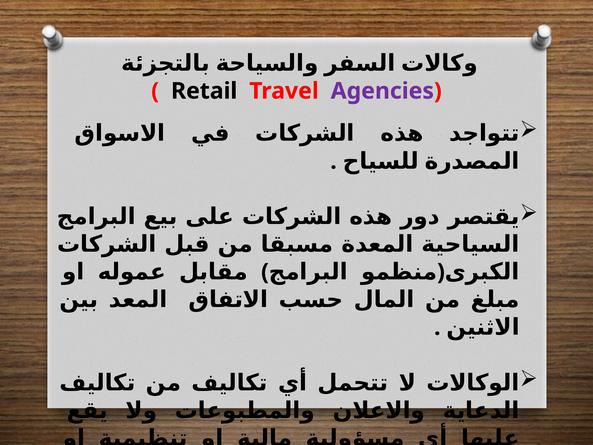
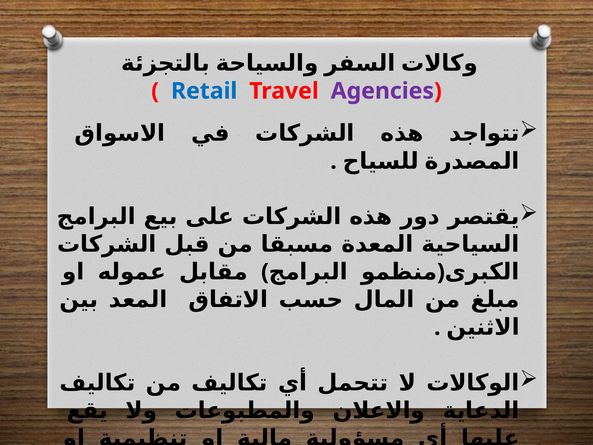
Retail colour: black -> blue
